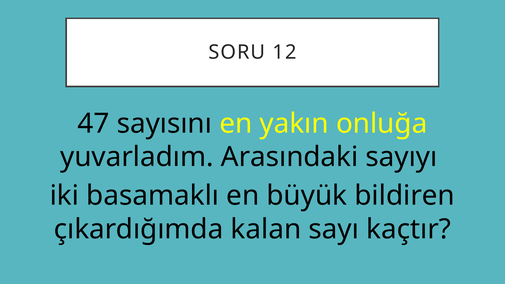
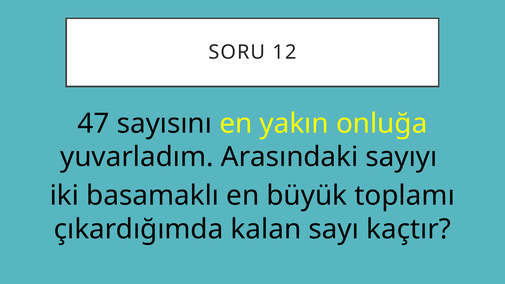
bildiren: bildiren -> toplamı
